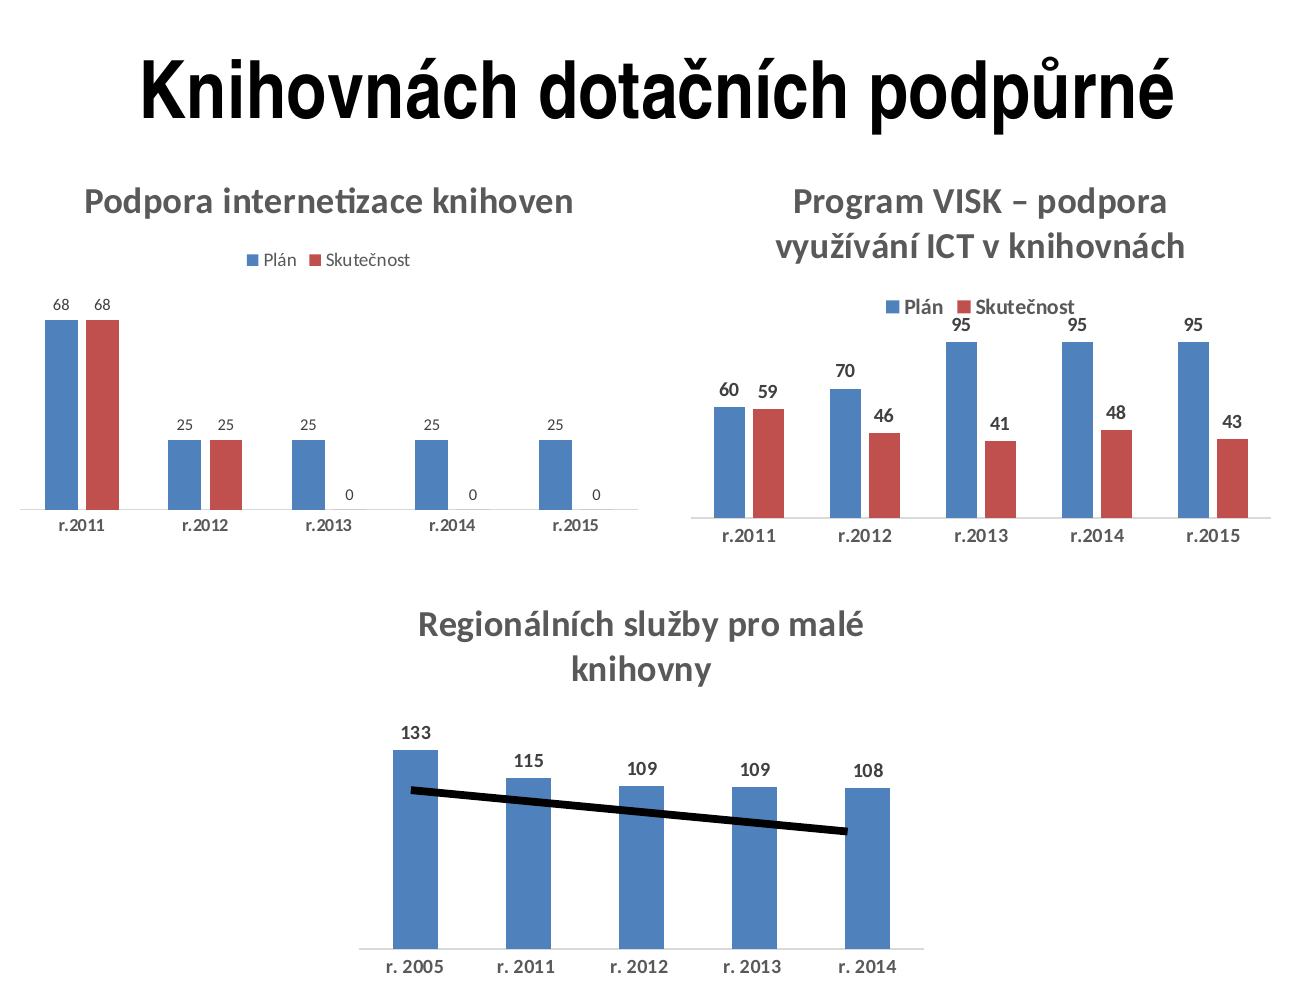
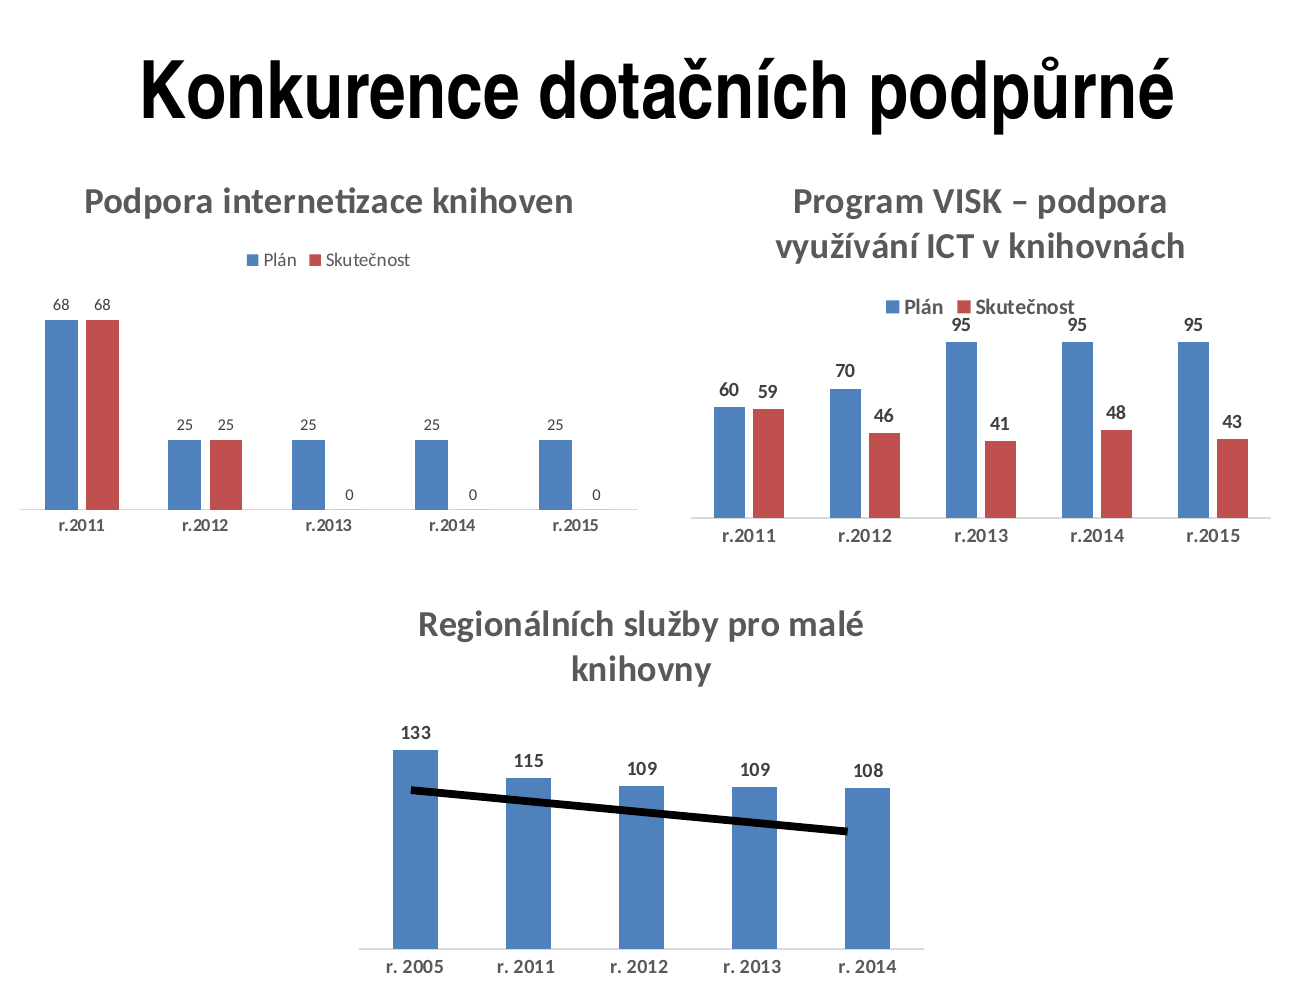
Knihovnách at (329, 92): Knihovnách -> Konkurence
